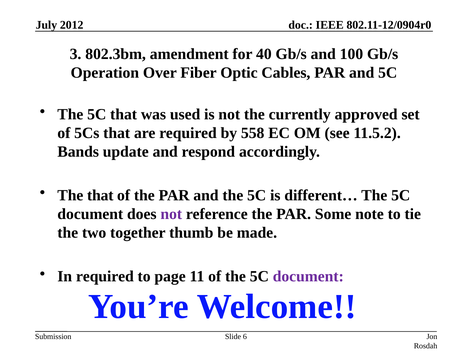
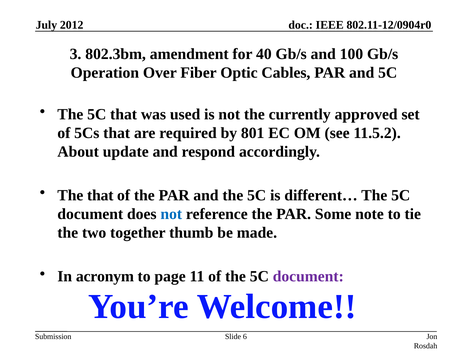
558: 558 -> 801
Bands: Bands -> About
not at (171, 214) colour: purple -> blue
In required: required -> acronym
